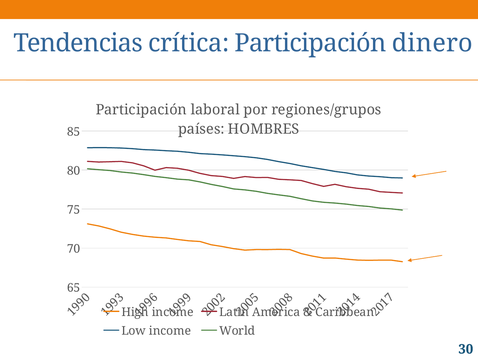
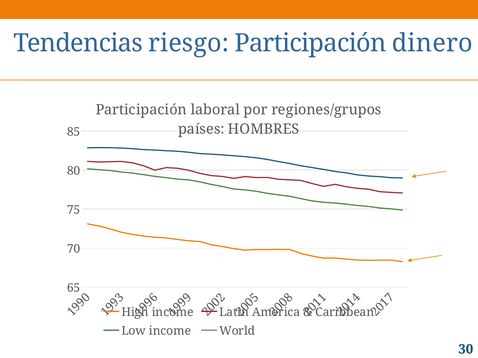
crítica: crítica -> riesgo
